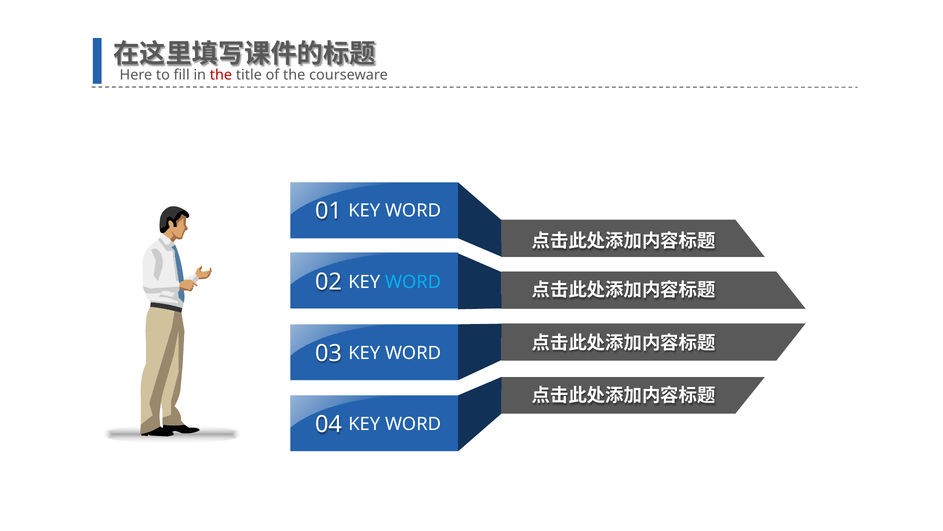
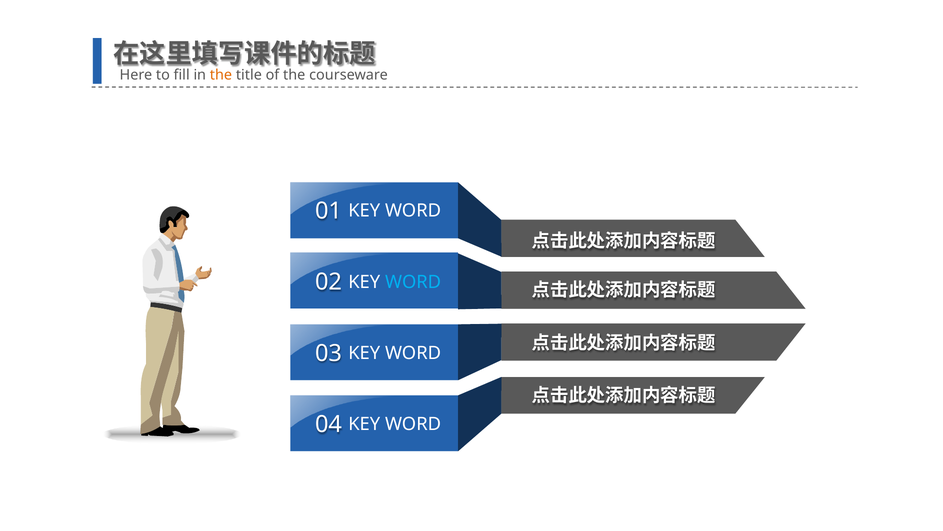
the at (221, 75) colour: red -> orange
